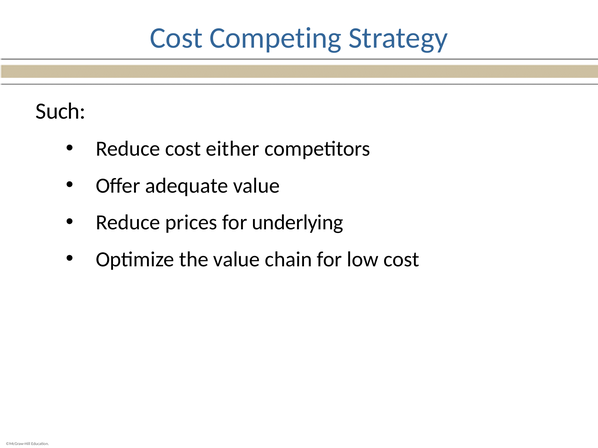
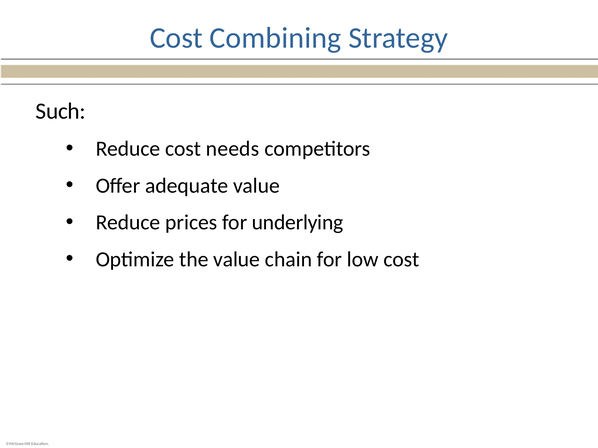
Competing: Competing -> Combining
either: either -> needs
